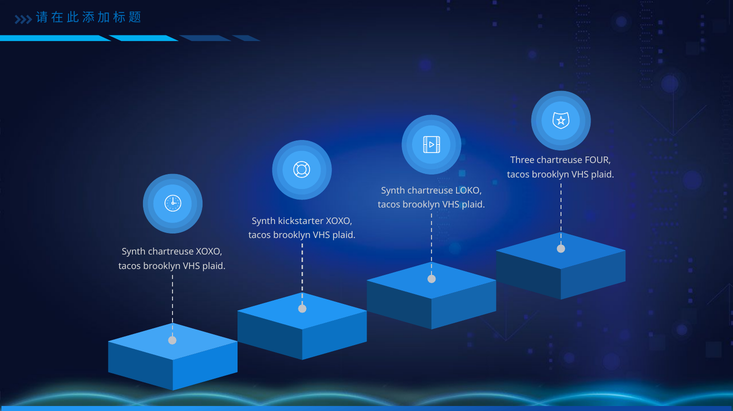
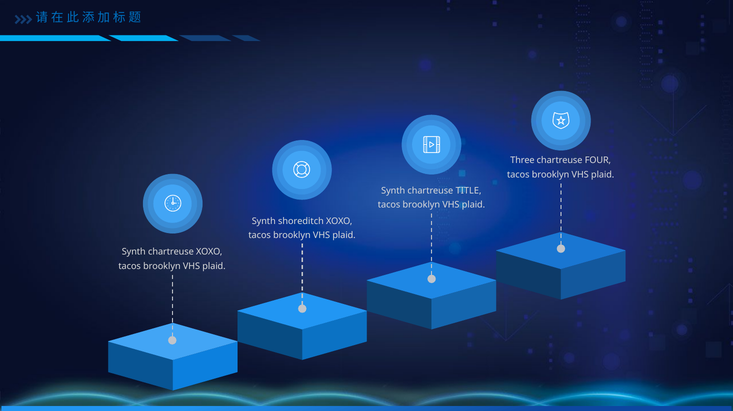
LOKO: LOKO -> TITLE
kickstarter: kickstarter -> shoreditch
